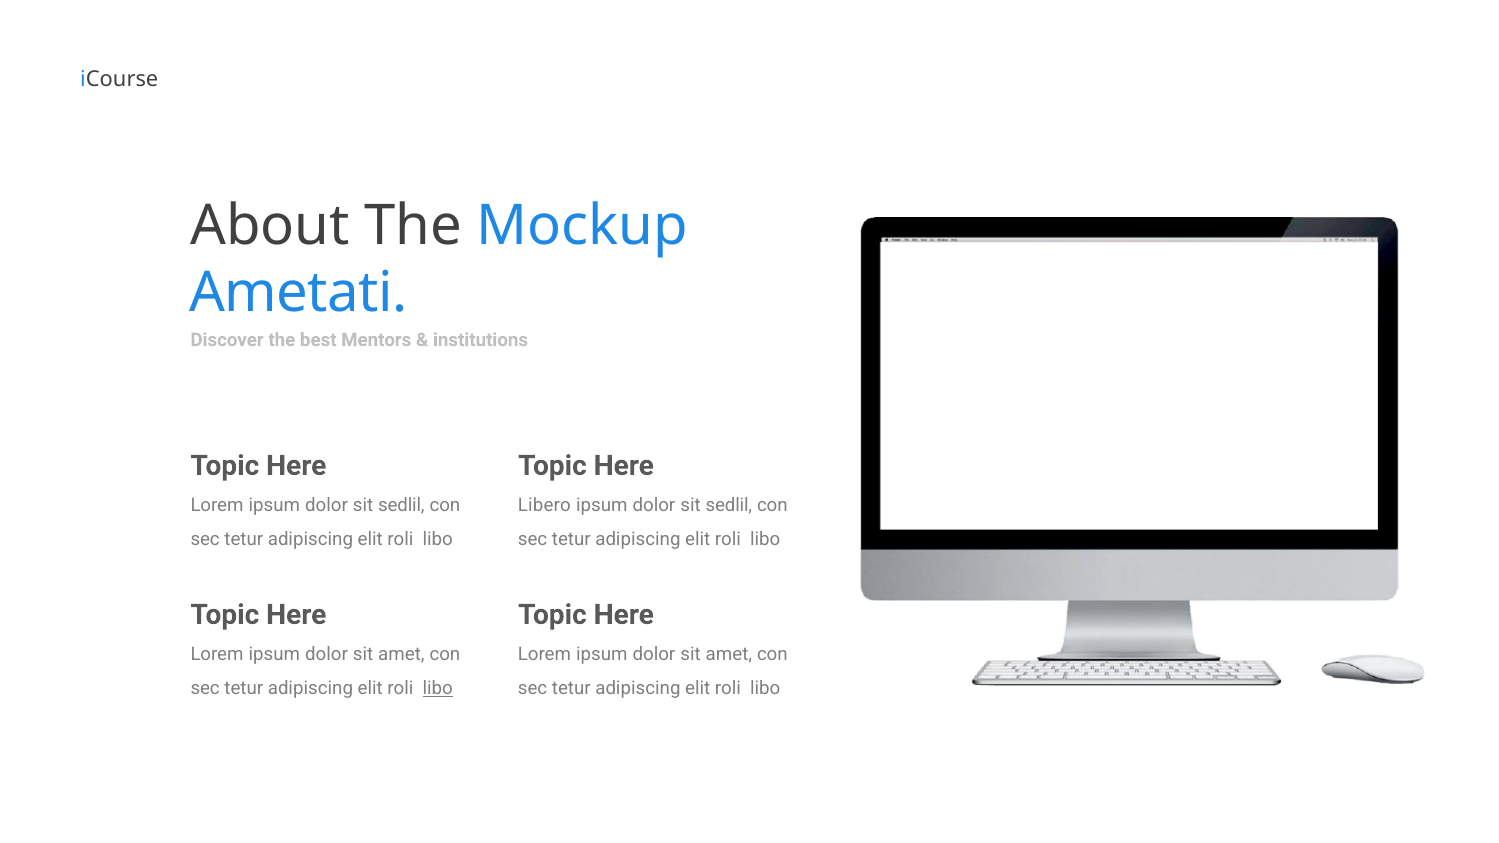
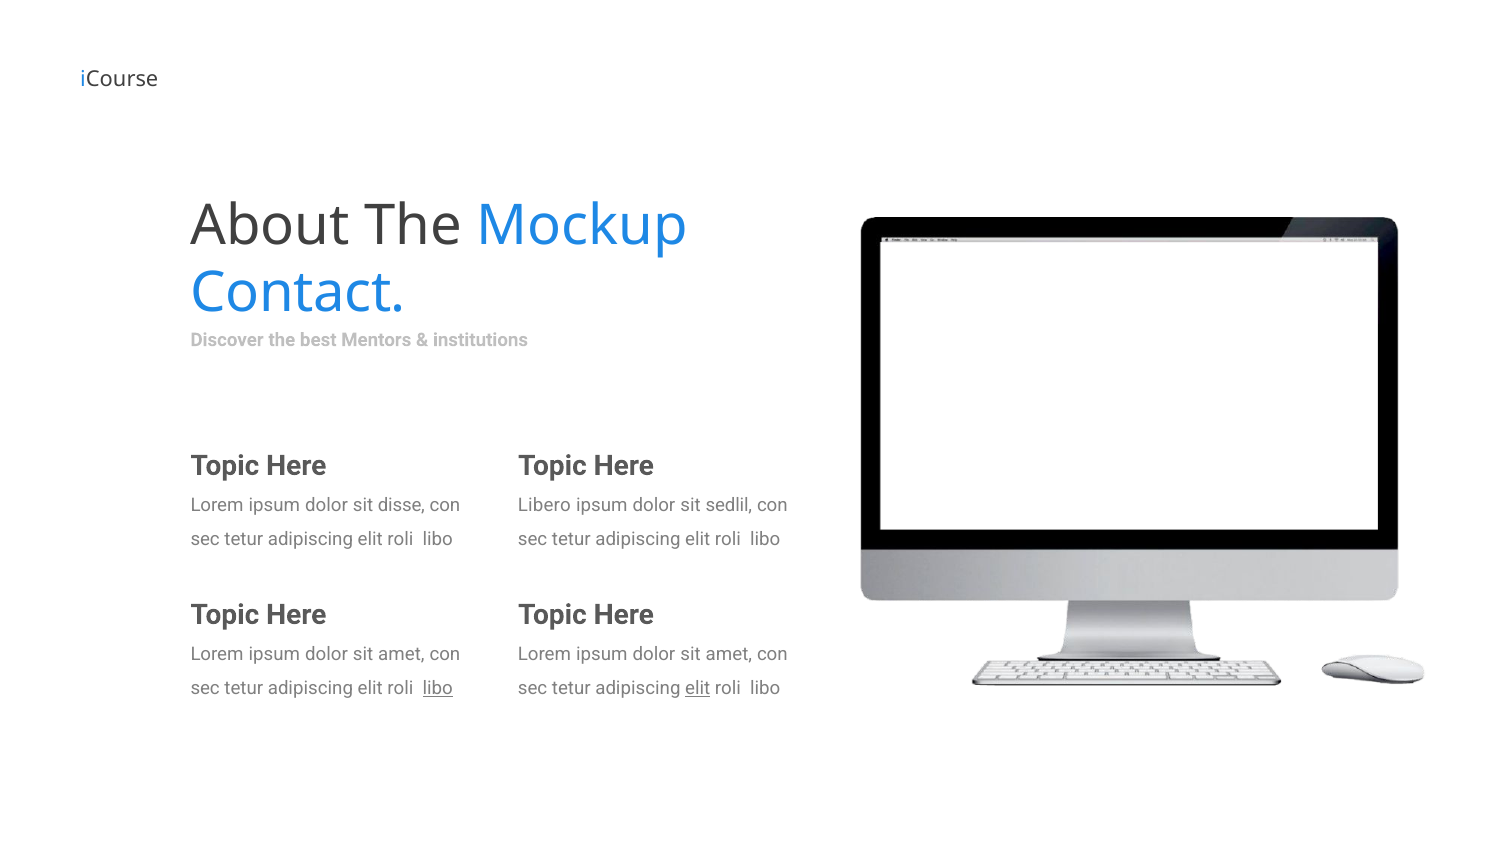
Ametati: Ametati -> Contact
sedlil at (401, 506): sedlil -> disse
elit at (698, 689) underline: none -> present
